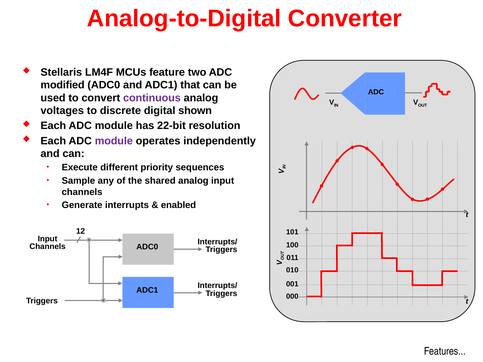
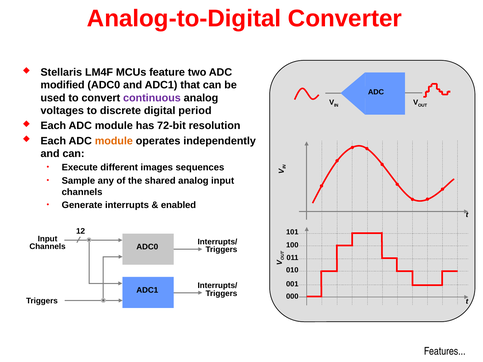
shown: shown -> period
22-bit: 22-bit -> 72-bit
module at (114, 141) colour: purple -> orange
priority: priority -> images
